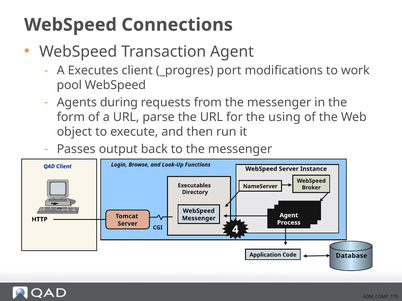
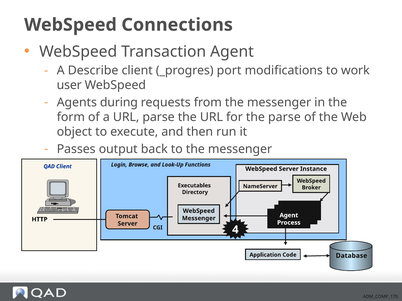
Executes: Executes -> Describe
pool: pool -> user
the using: using -> parse
